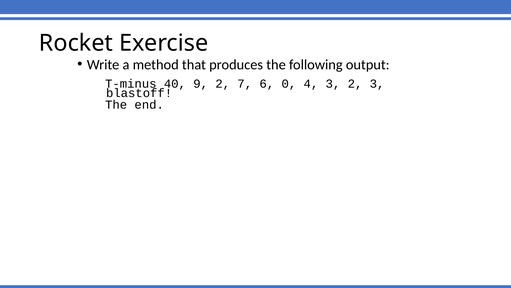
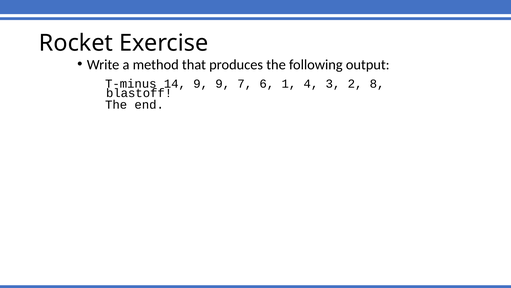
40: 40 -> 14
9 2: 2 -> 9
0: 0 -> 1
2 3: 3 -> 8
